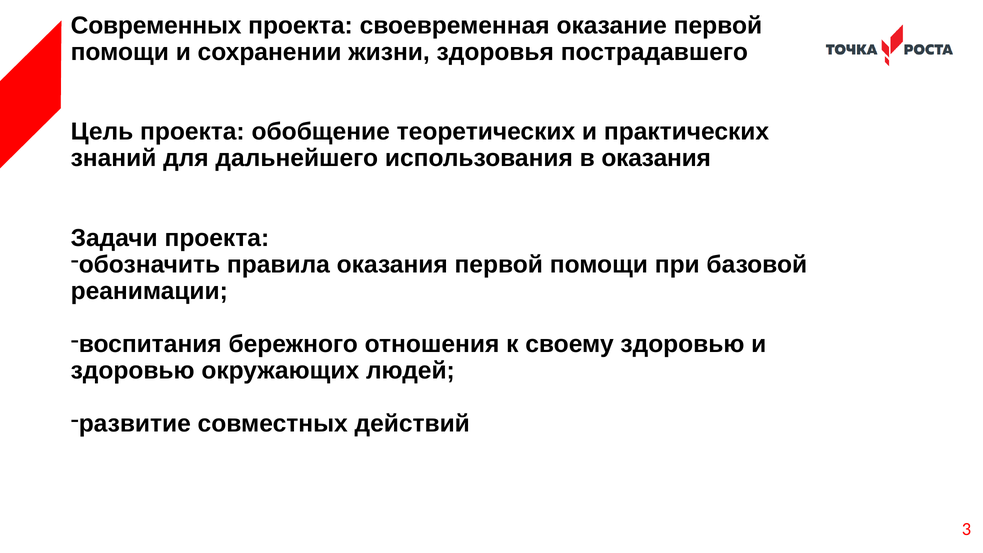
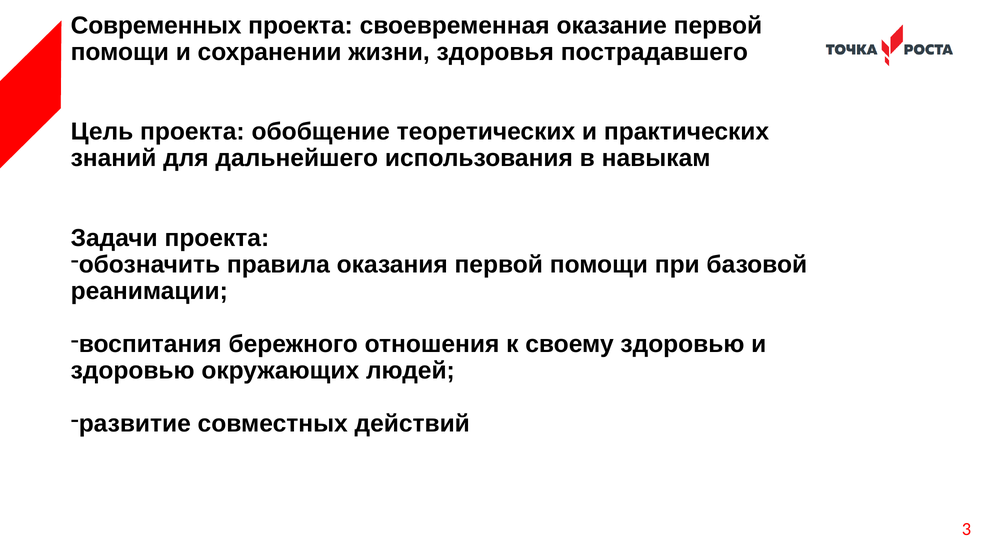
в оказания: оказания -> навыкам
